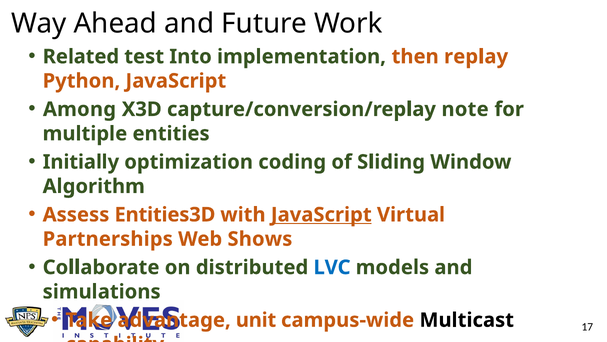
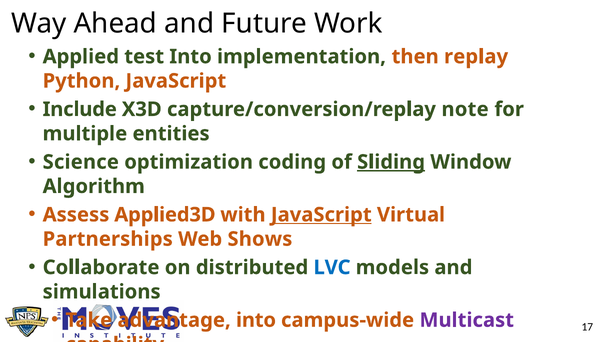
Related: Related -> Applied
Among: Among -> Include
Initially: Initially -> Science
Sliding underline: none -> present
Entities3D: Entities3D -> Applied3D
advantage unit: unit -> into
Multicast colour: black -> purple
